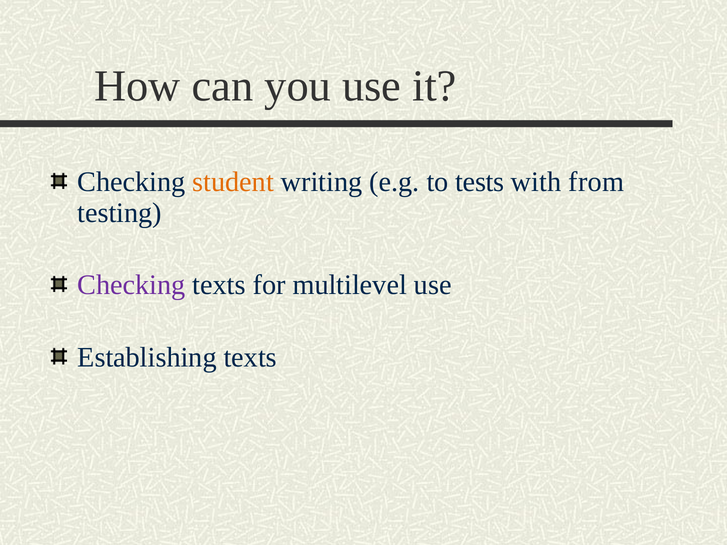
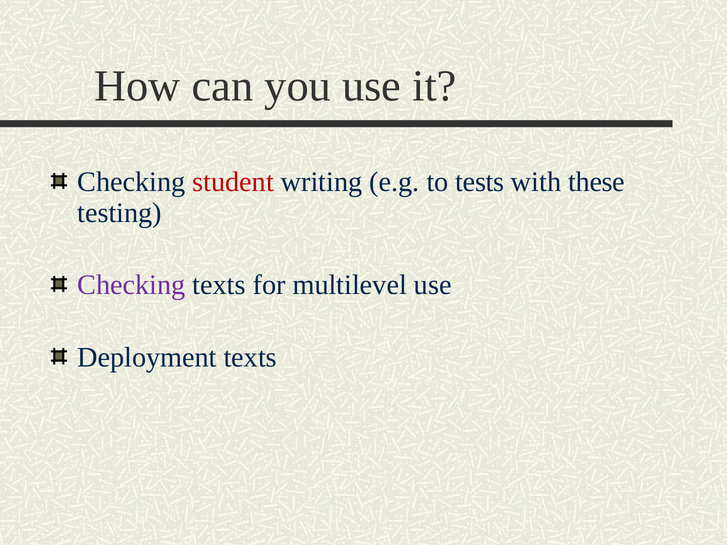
student colour: orange -> red
from: from -> these
Establishing: Establishing -> Deployment
